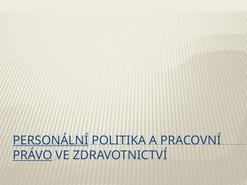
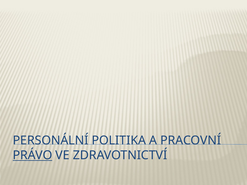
PERSONÁLNÍ underline: present -> none
